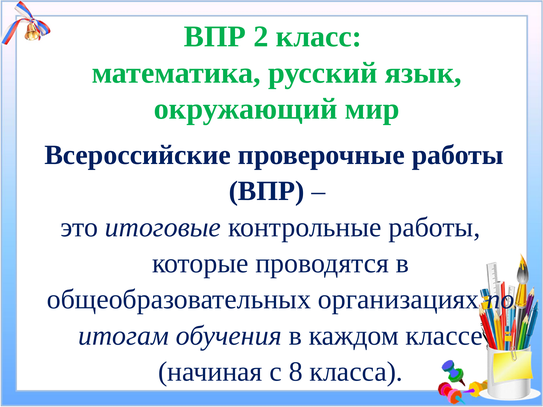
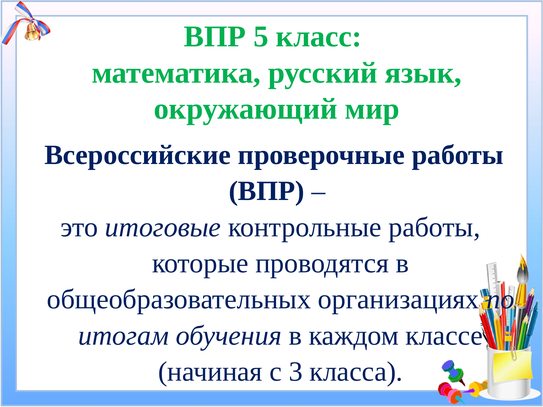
2: 2 -> 5
8: 8 -> 3
